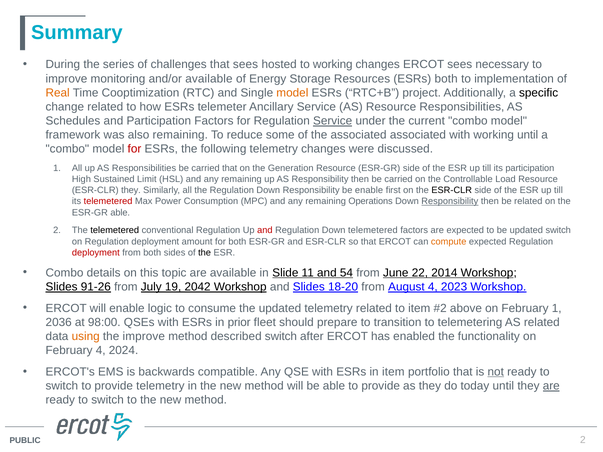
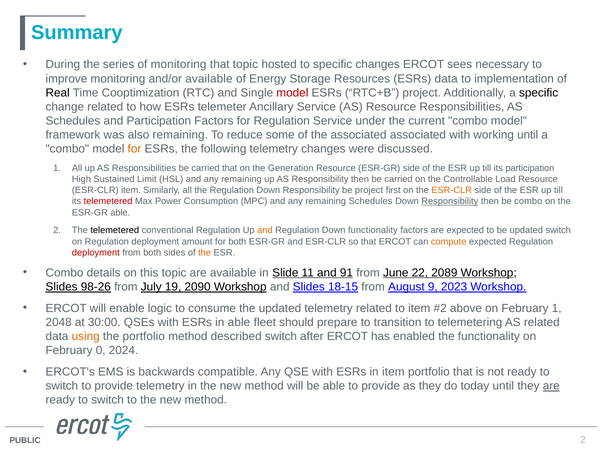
of challenges: challenges -> monitoring
that sees: sees -> topic
to working: working -> specific
ESRs both: both -> data
Real colour: orange -> black
model at (292, 93) colour: orange -> red
Service at (333, 121) underline: present -> none
for at (134, 149) colour: red -> orange
ESR-CLR they: they -> item
be enable: enable -> project
ESR-CLR at (452, 190) colour: black -> orange
remaining Operations: Operations -> Schedules
be related: related -> combo
and at (265, 231) colour: red -> orange
Down telemetered: telemetered -> functionality
the at (205, 253) colour: black -> orange
54: 54 -> 91
2014: 2014 -> 2089
91-26: 91-26 -> 98-26
2042: 2042 -> 2090
18-20: 18-20 -> 18-15
August 4: 4 -> 9
2036: 2036 -> 2048
98:00: 98:00 -> 30:00
in prior: prior -> able
the improve: improve -> portfolio
February 4: 4 -> 0
not underline: present -> none
